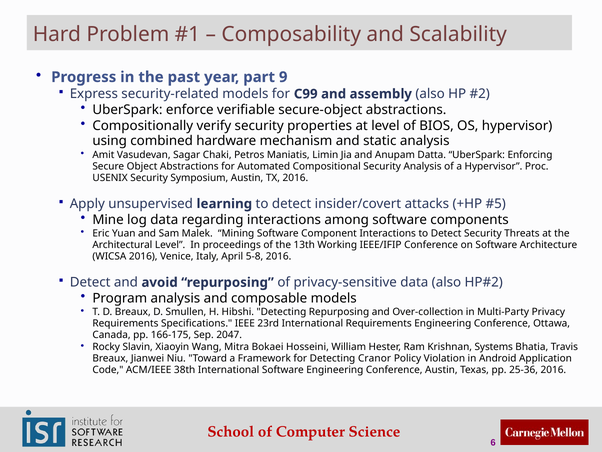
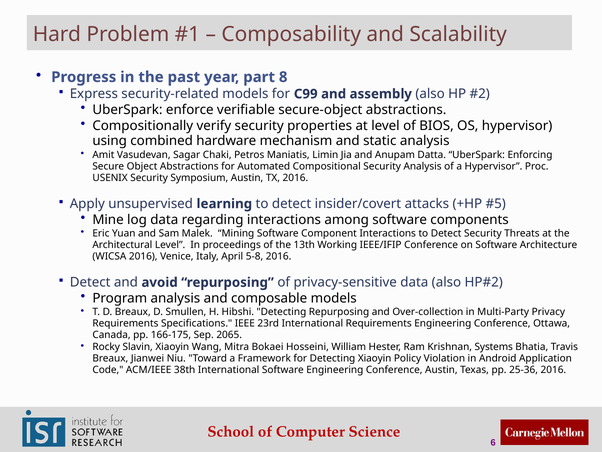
9: 9 -> 8
2047: 2047 -> 2065
Detecting Cranor: Cranor -> Xiaoyin
